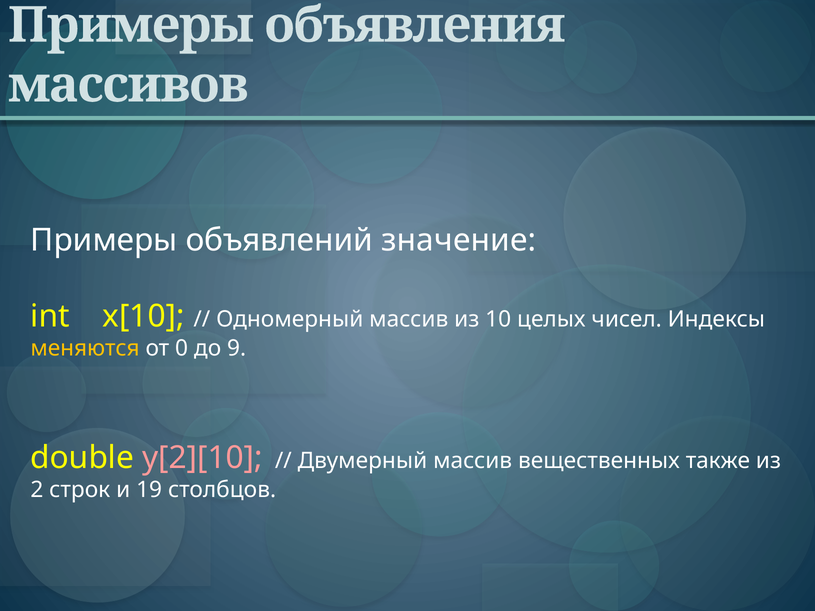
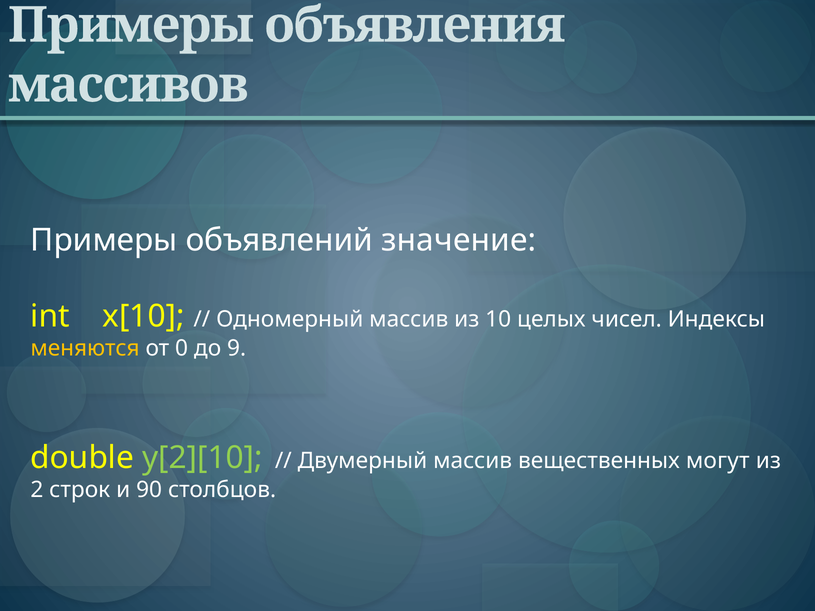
y[2][10 colour: pink -> light green
также: также -> могут
19: 19 -> 90
